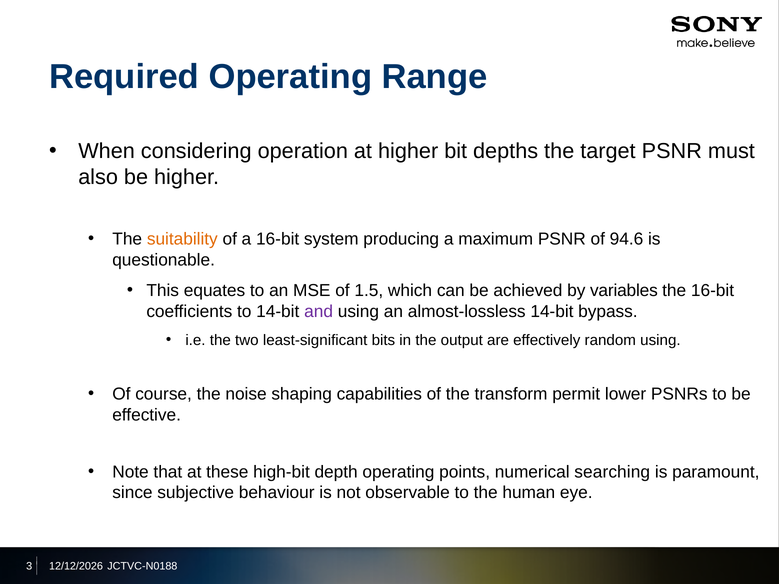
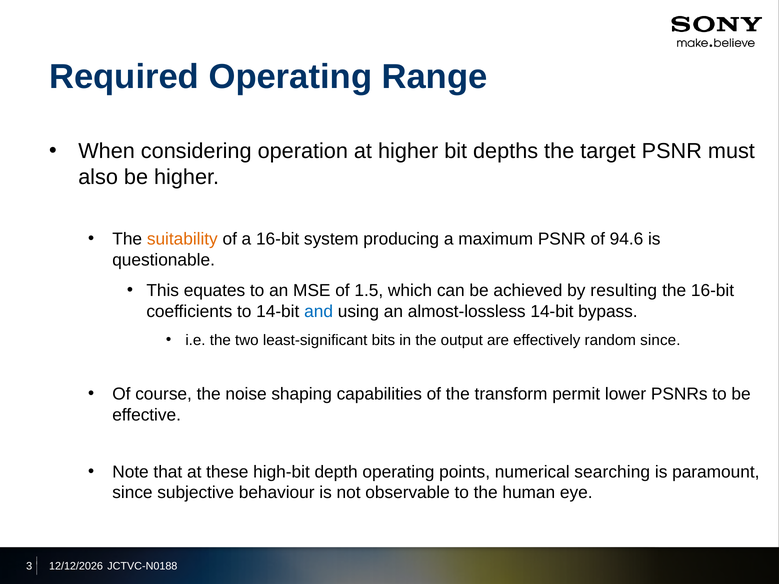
variables: variables -> resulting
and colour: purple -> blue
random using: using -> since
